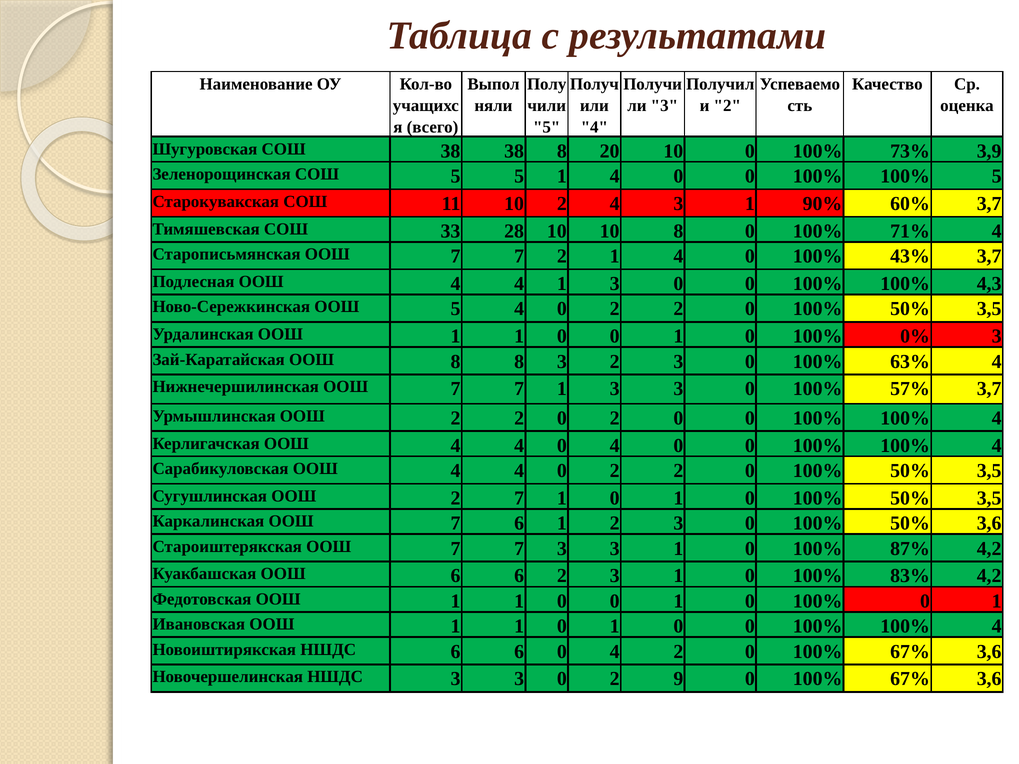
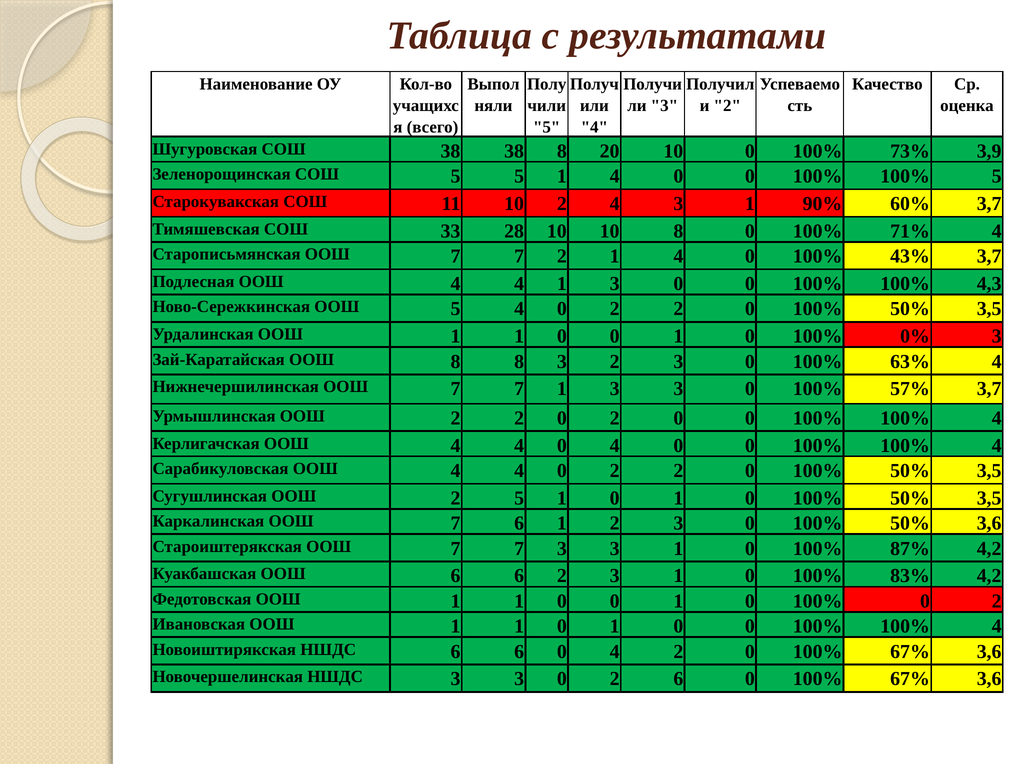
2 7: 7 -> 5
100% 0 1: 1 -> 2
2 9: 9 -> 6
